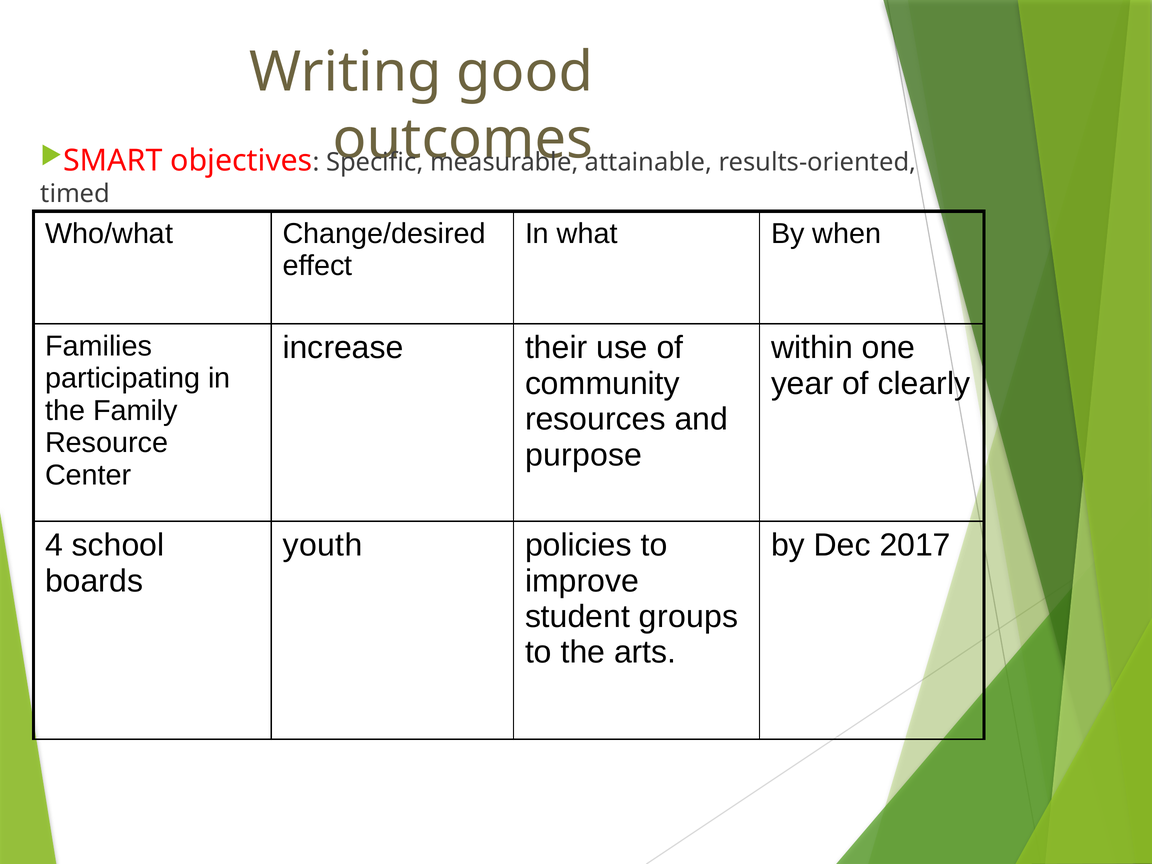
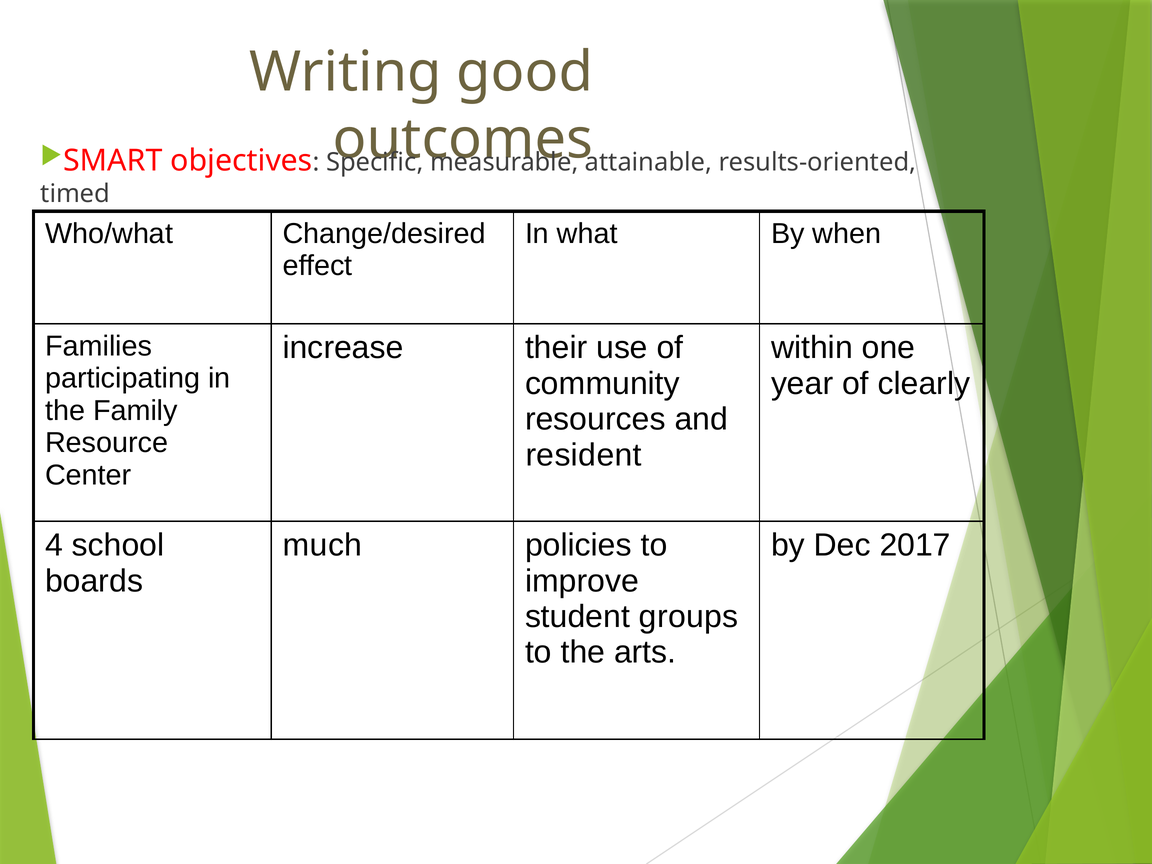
purpose: purpose -> resident
youth: youth -> much
